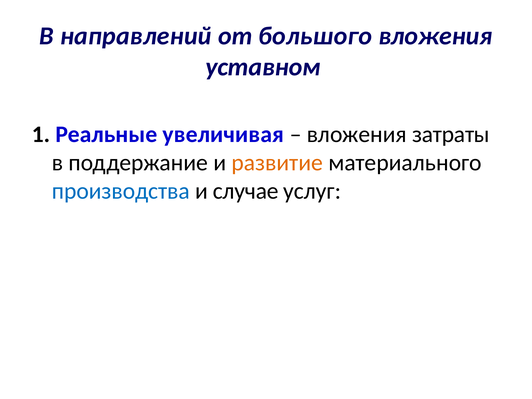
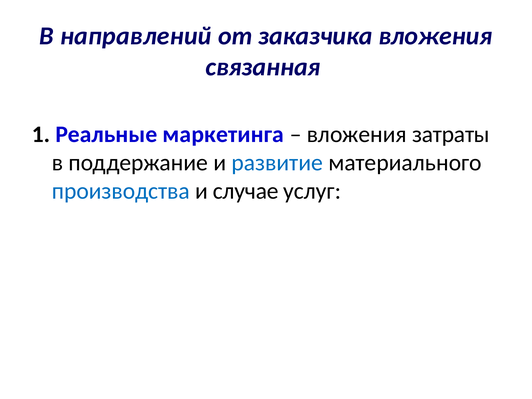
большого: большого -> заказчика
уставном: уставном -> связанная
увеличивая: увеличивая -> маркетинга
развитие colour: orange -> blue
